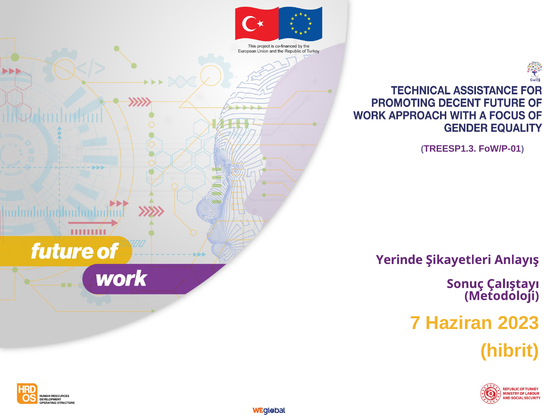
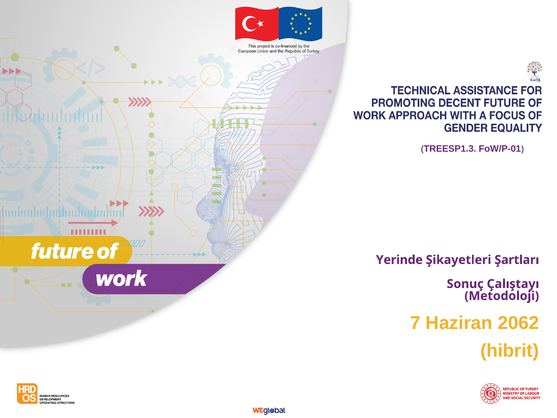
Anlayış: Anlayış -> Şartları
2023: 2023 -> 2062
